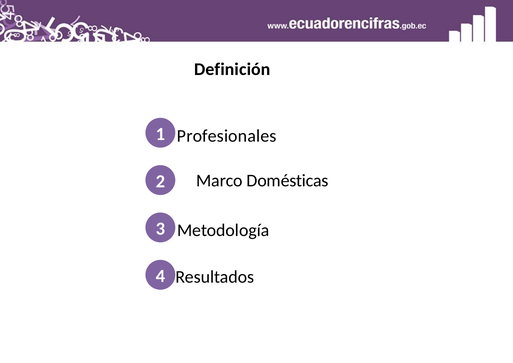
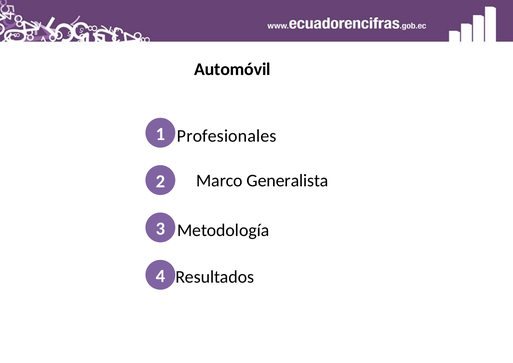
Definición: Definición -> Automóvil
Domésticas: Domésticas -> Generalista
